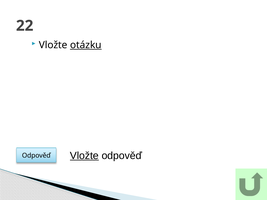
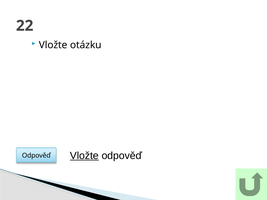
otázku underline: present -> none
